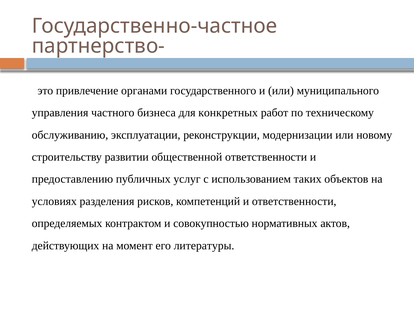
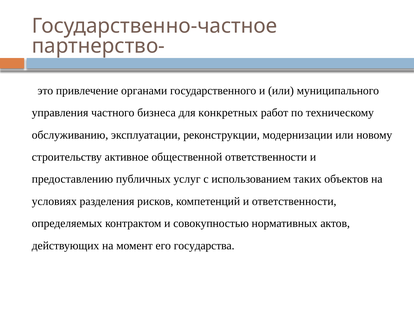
развитии: развитии -> активное
литературы: литературы -> государства
